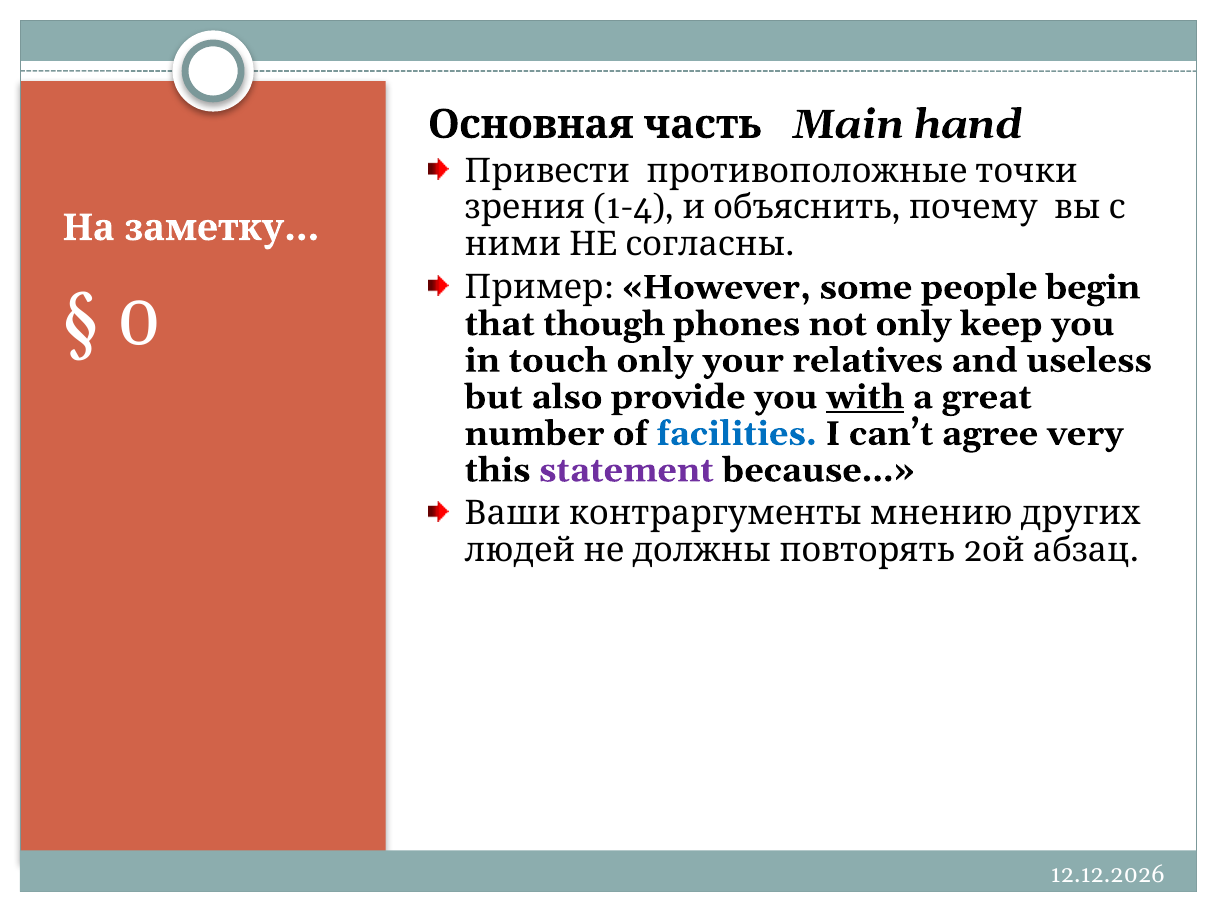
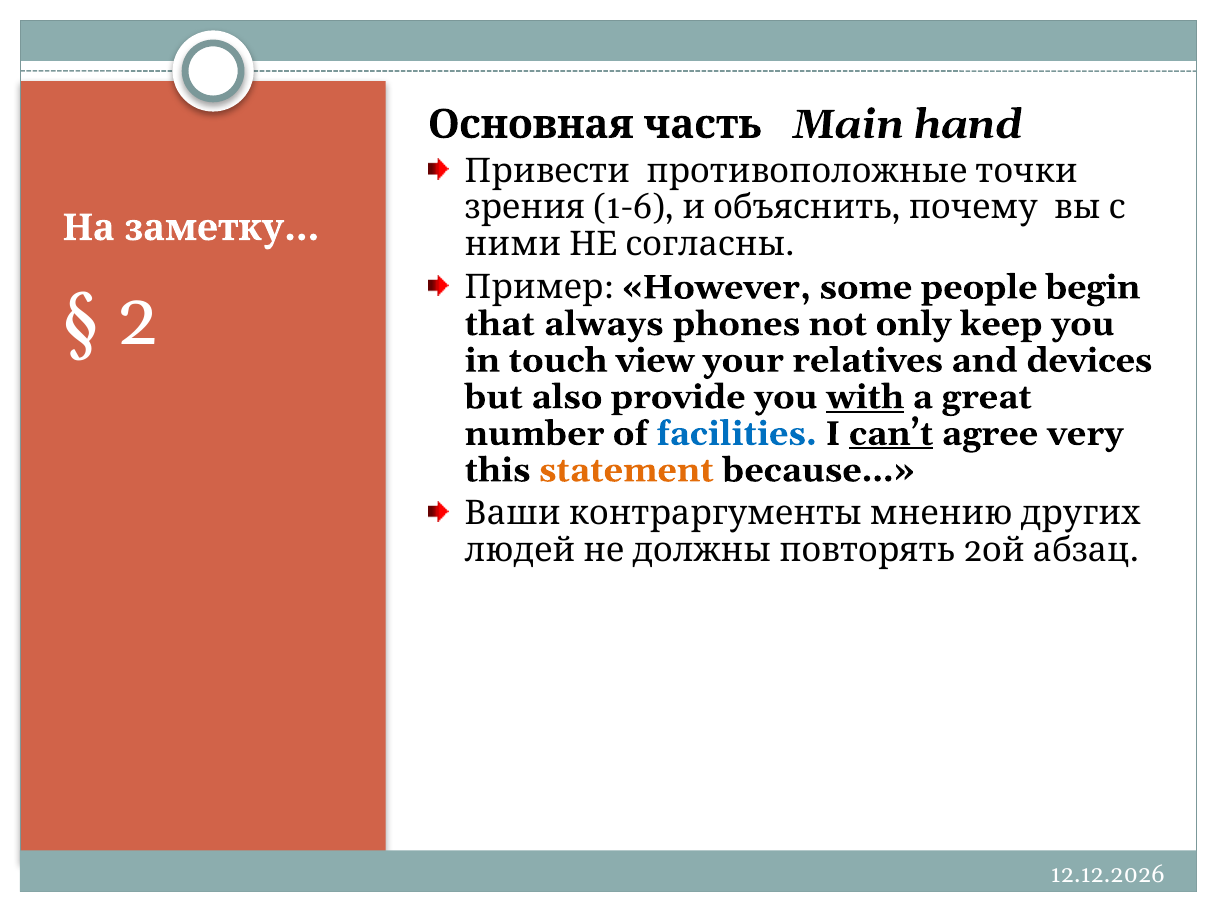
1-4: 1-4 -> 1-6
0 at (139, 320): 0 -> 2
though: though -> always
touch only: only -> view
useless: useless -> devices
can’t underline: none -> present
statement colour: purple -> orange
